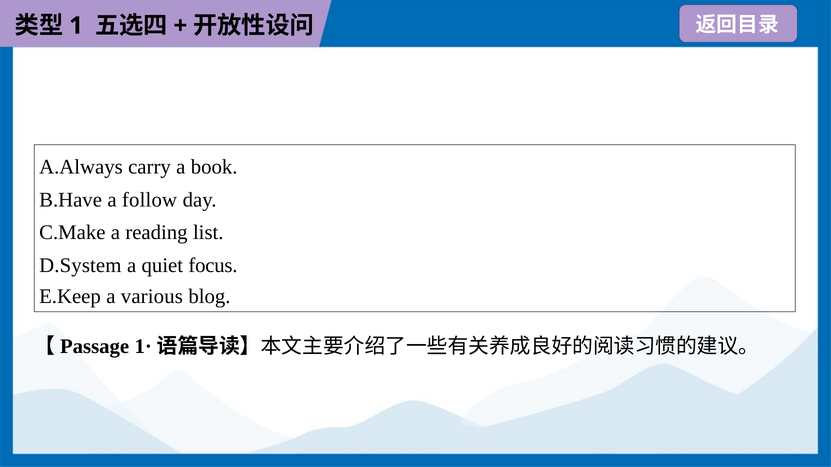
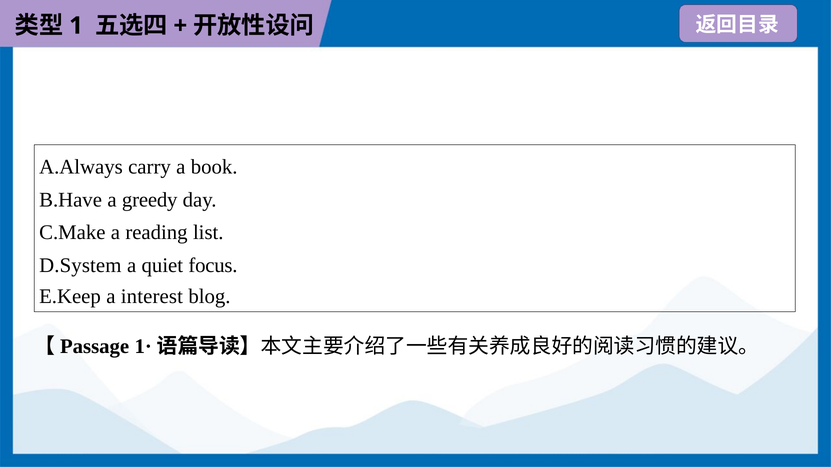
follow: follow -> greedy
various: various -> interest
